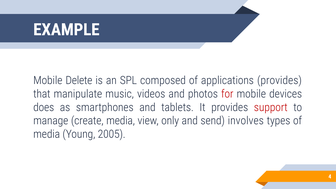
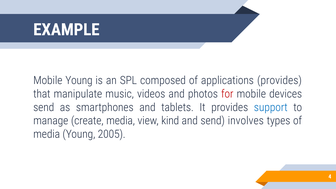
Mobile Delete: Delete -> Young
does at (44, 107): does -> send
support colour: red -> blue
only: only -> kind
